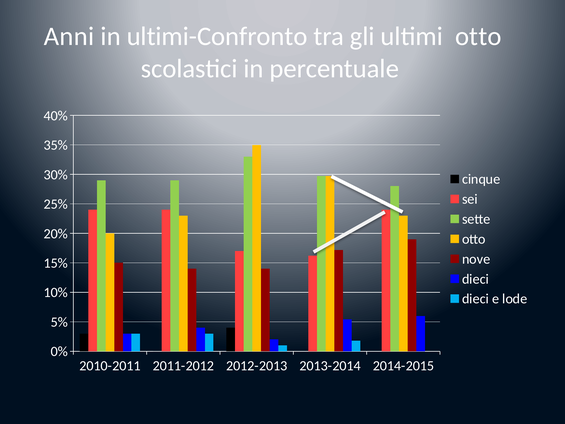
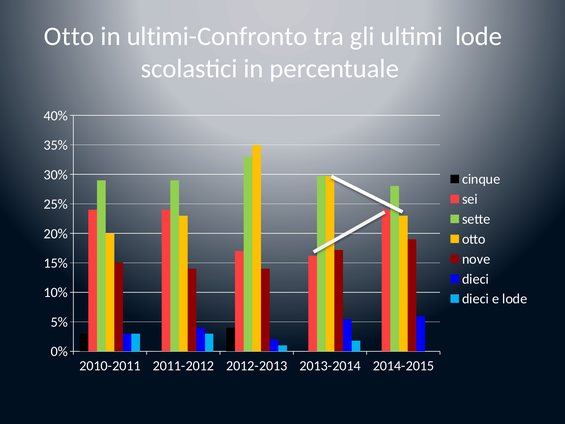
Anni at (69, 36): Anni -> Otto
ultimi otto: otto -> lode
